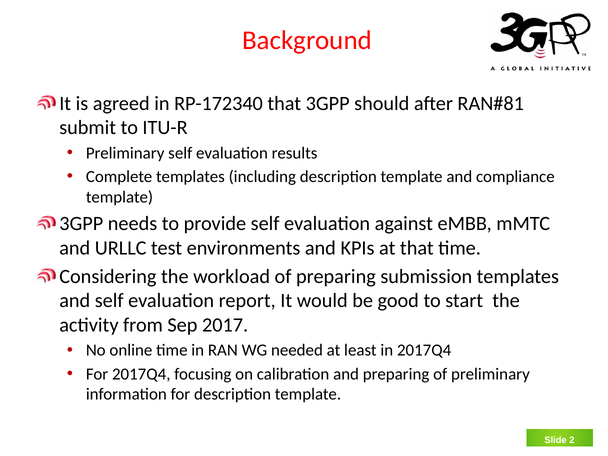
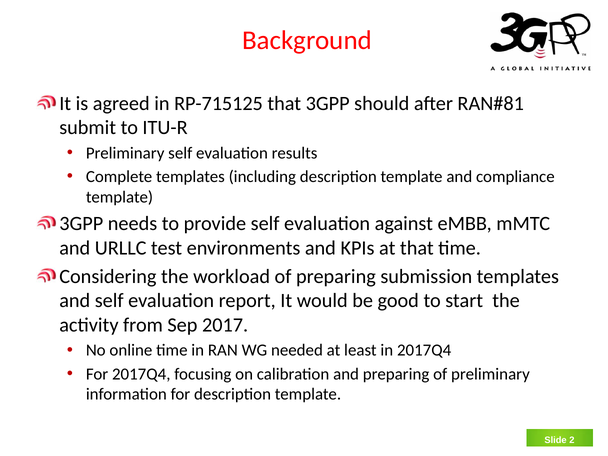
RP-172340: RP-172340 -> RP-715125
